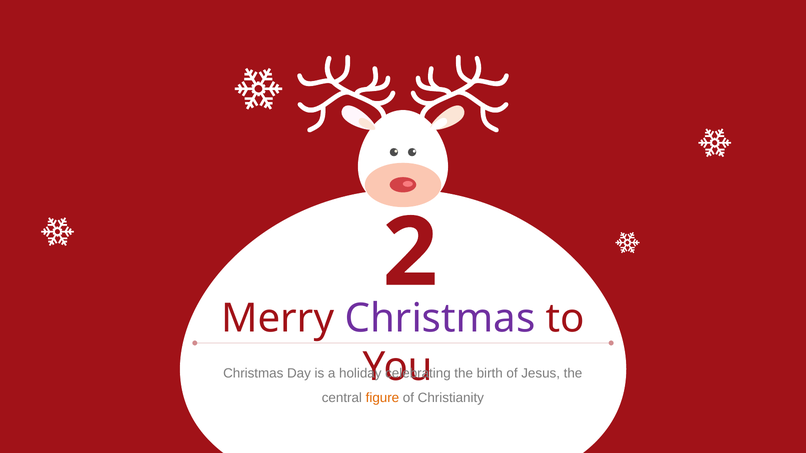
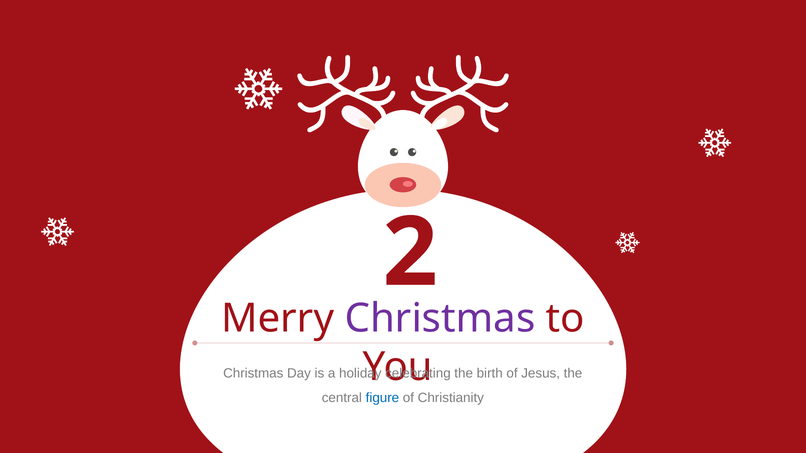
figure colour: orange -> blue
